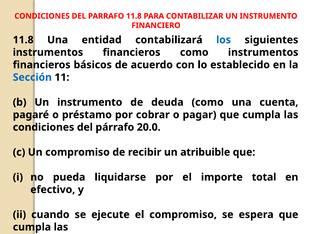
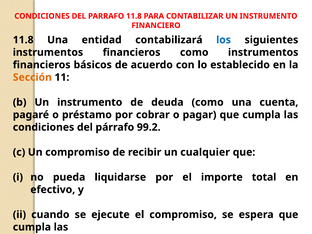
Sección colour: blue -> orange
20.0: 20.0 -> 99.2
atribuible: atribuible -> cualquier
